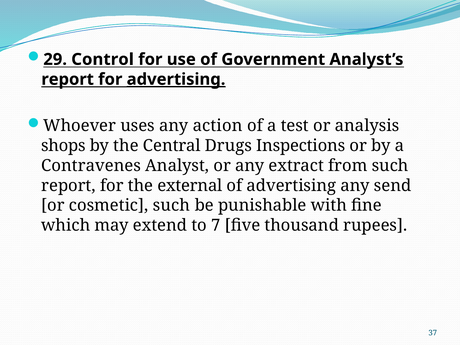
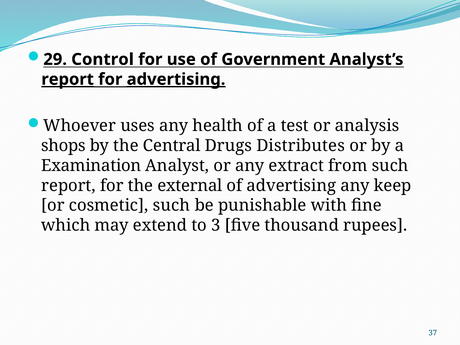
report at (68, 79) underline: none -> present
action: action -> health
Inspections: Inspections -> Distributes
Contravenes: Contravenes -> Examination
send: send -> keep
7: 7 -> 3
